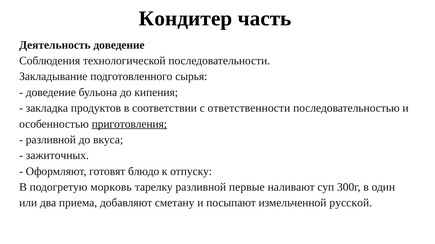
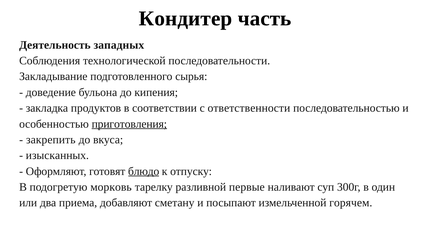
Деятельность доведение: доведение -> западных
разливной at (51, 140): разливной -> закрепить
зажиточных: зажиточных -> изысканных
блюдо underline: none -> present
русской: русской -> горячем
